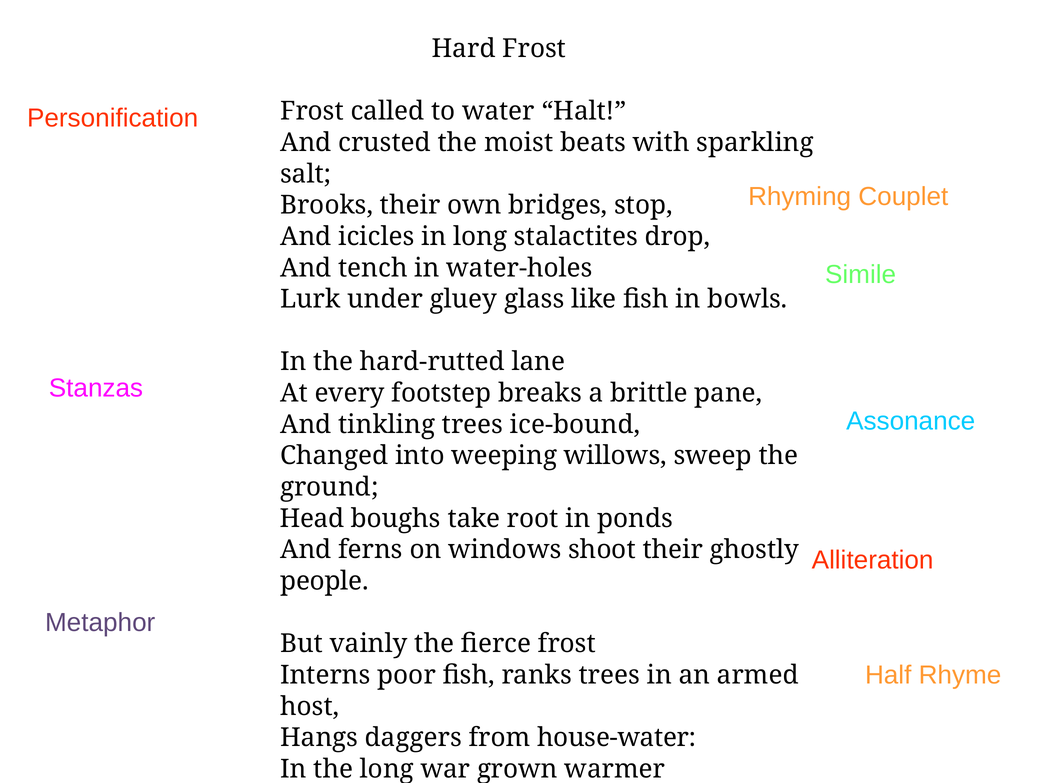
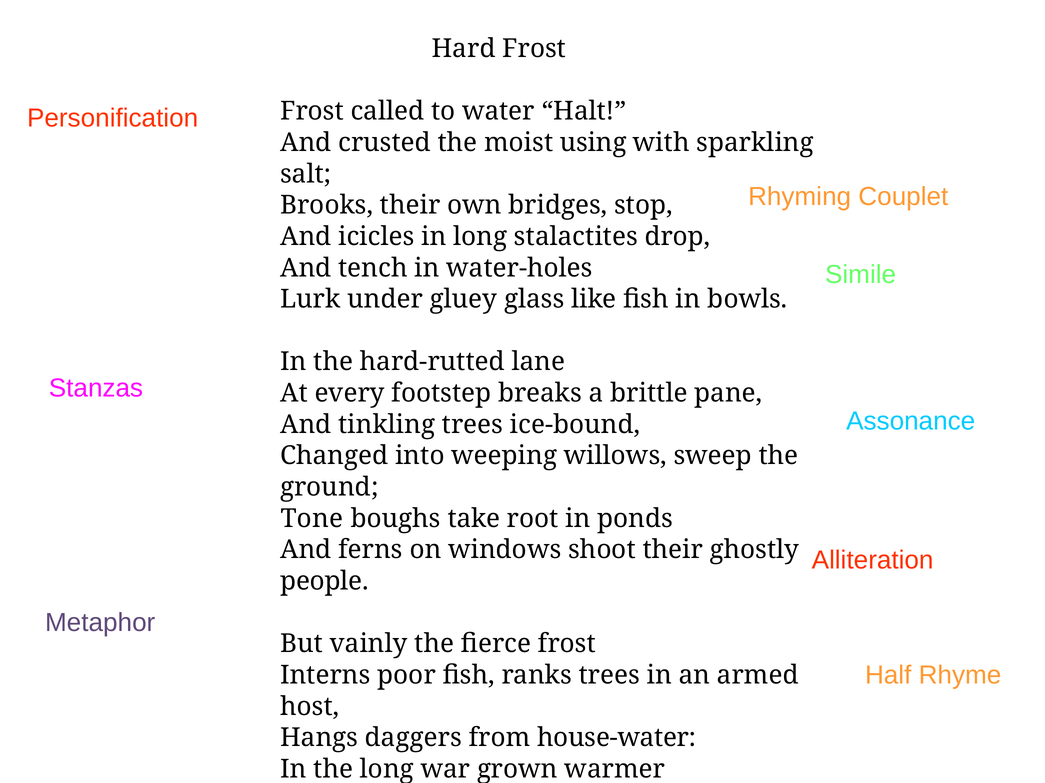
beats: beats -> using
Head: Head -> Tone
